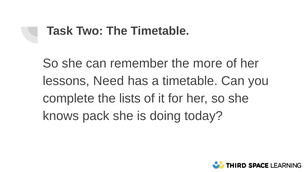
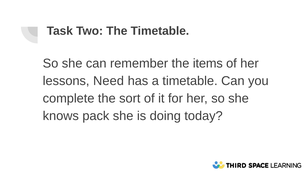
more: more -> items
lists: lists -> sort
